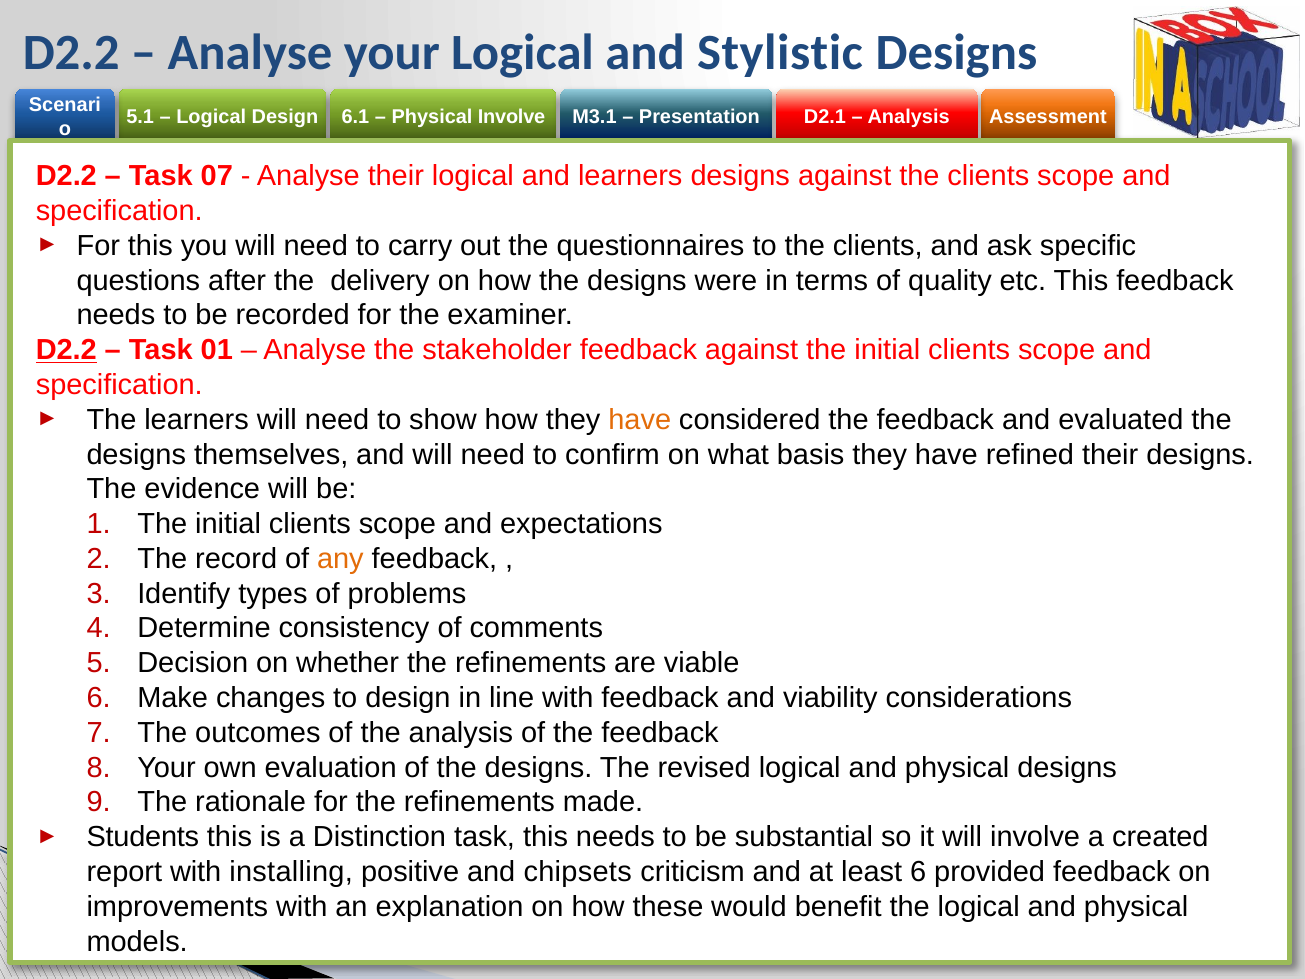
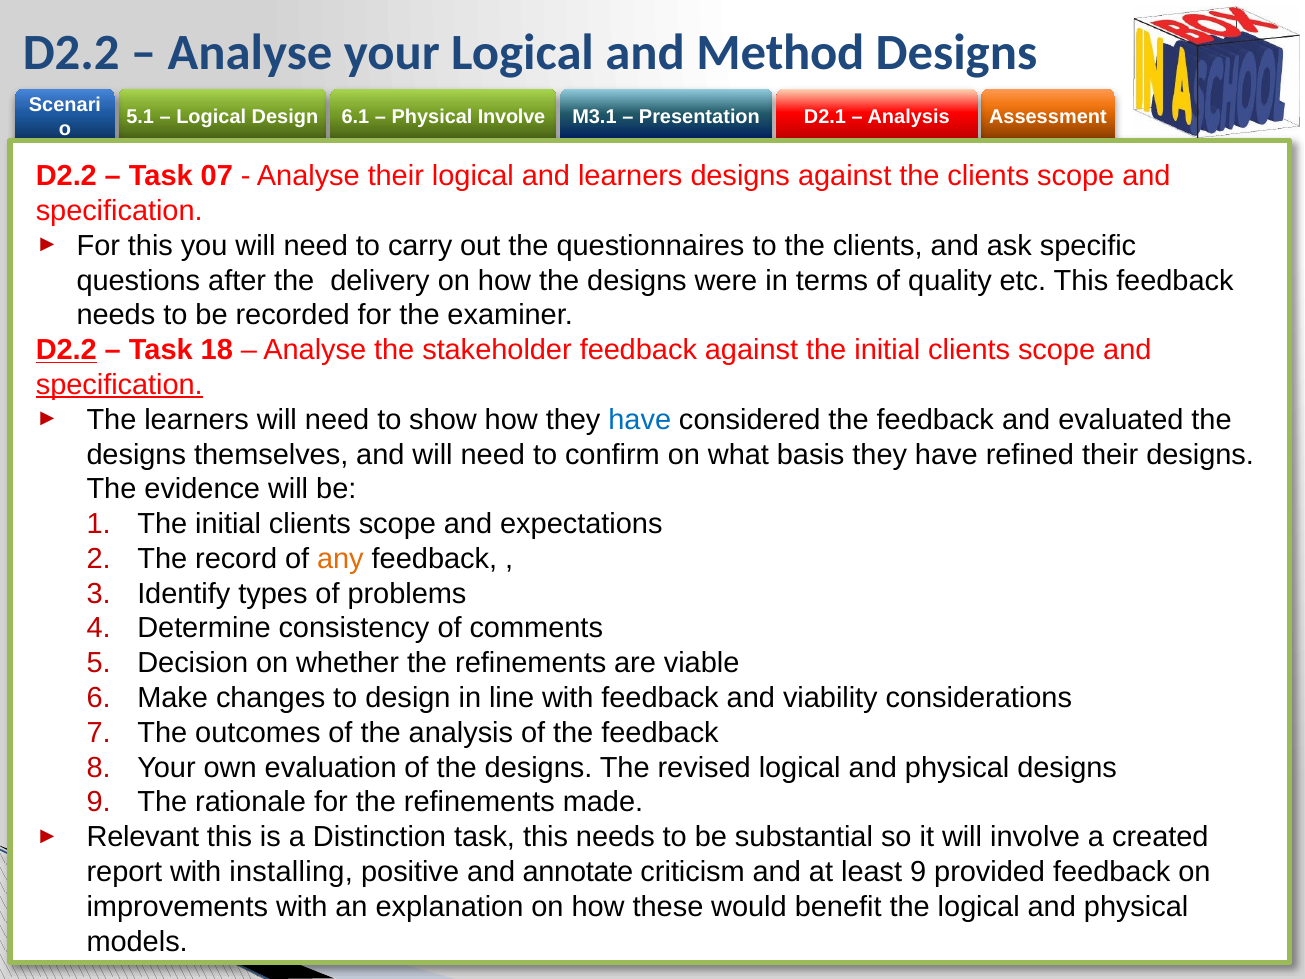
Stylistic: Stylistic -> Method
01: 01 -> 18
specification at (119, 385) underline: none -> present
have at (640, 420) colour: orange -> blue
Students: Students -> Relevant
chipsets: chipsets -> annotate
least 6: 6 -> 9
